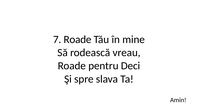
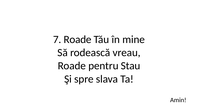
Deci: Deci -> Stau
